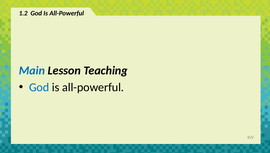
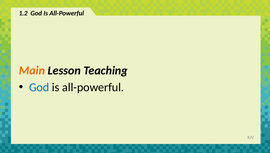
Main colour: blue -> orange
